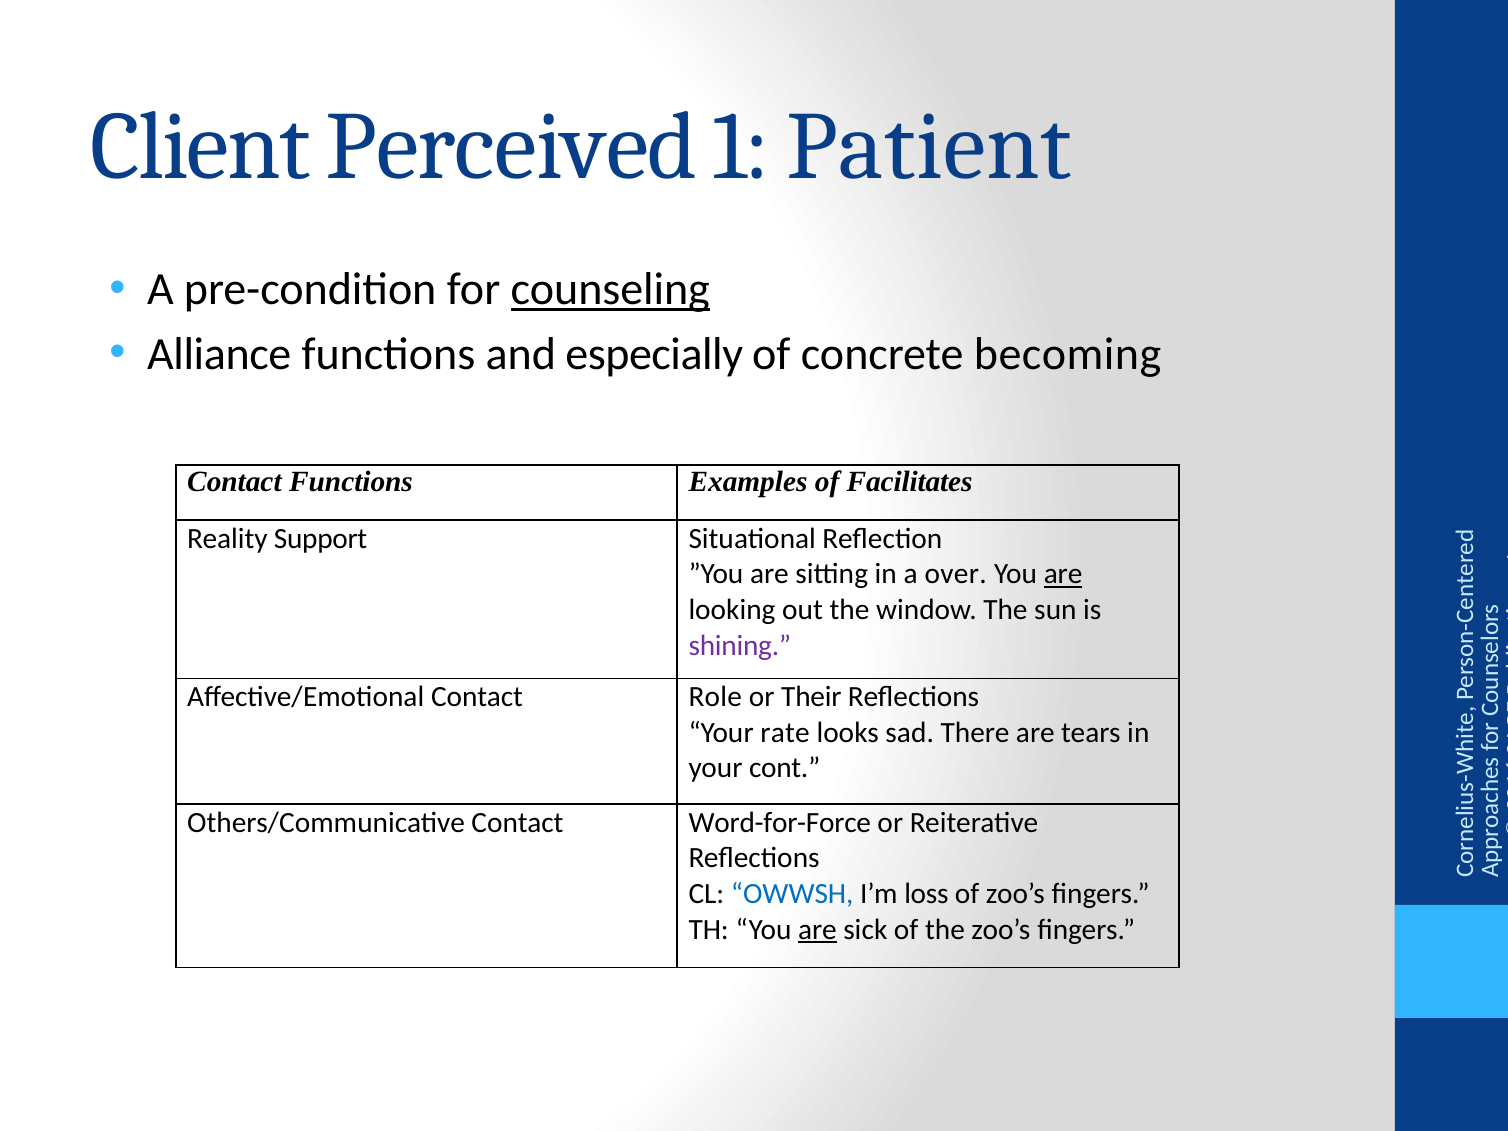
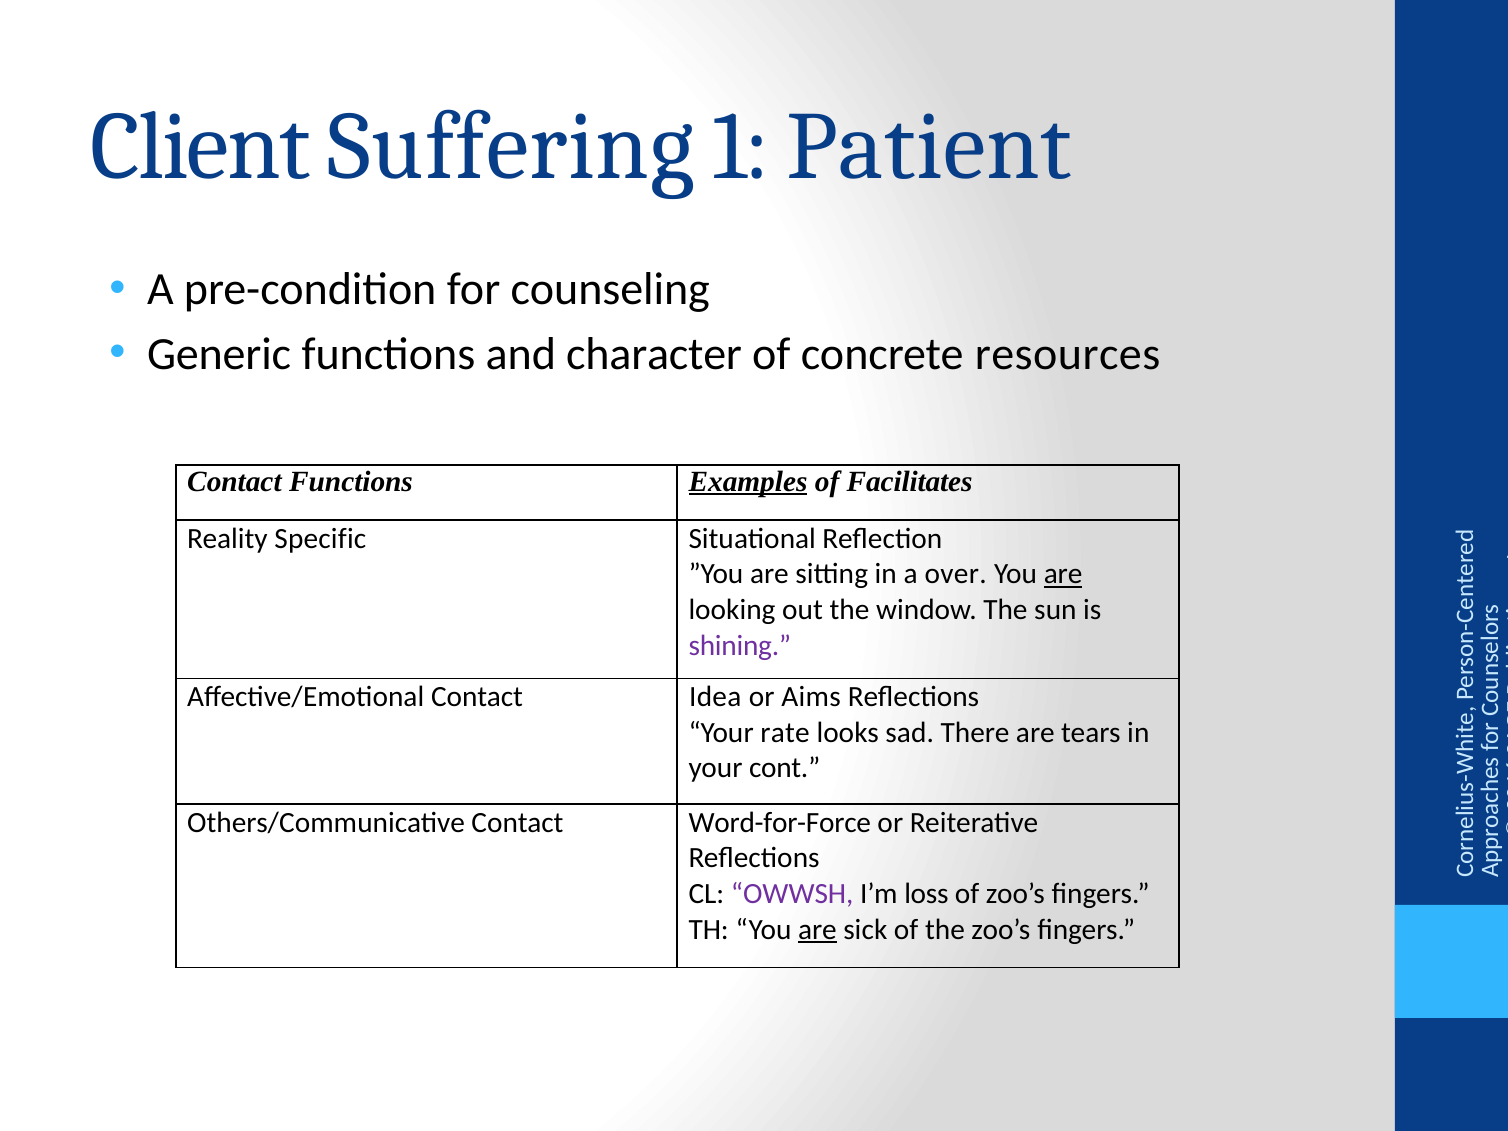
Perceived: Perceived -> Suffering
counseling underline: present -> none
Alliance: Alliance -> Generic
especially: especially -> character
becoming: becoming -> resources
Examples underline: none -> present
Support: Support -> Specific
Role: Role -> Idea
Their: Their -> Aims
OWWSH colour: blue -> purple
